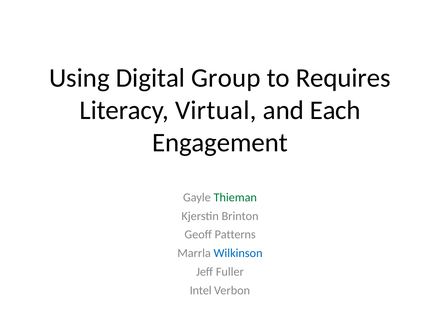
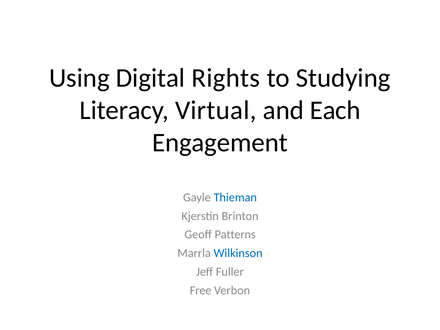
Group: Group -> Rights
Requires: Requires -> Studying
Thieman colour: green -> blue
Intel: Intel -> Free
